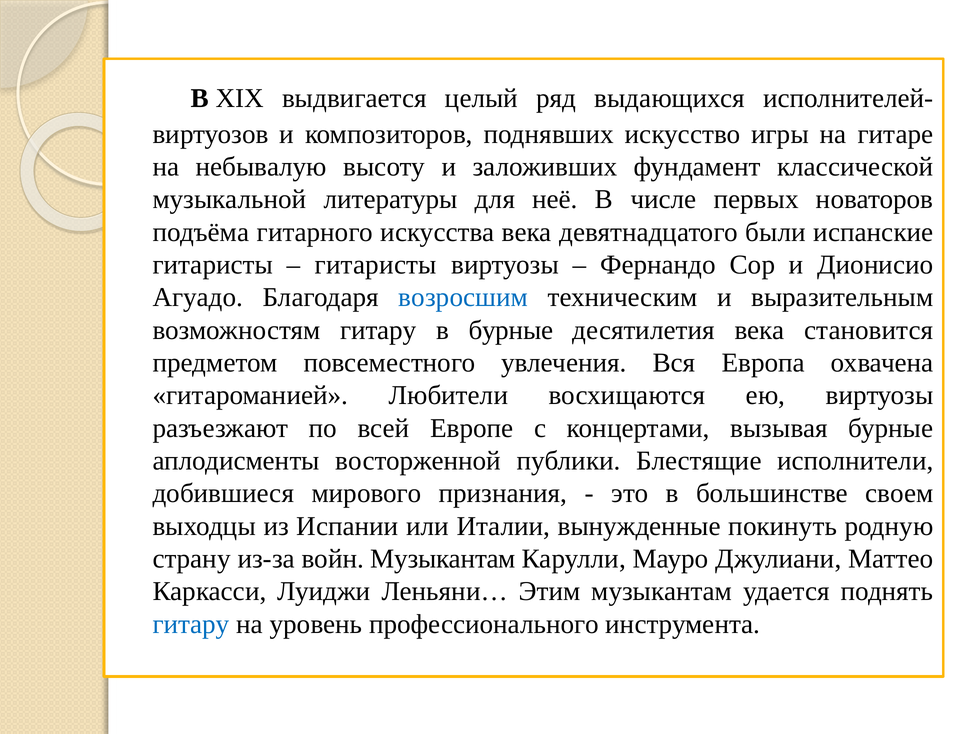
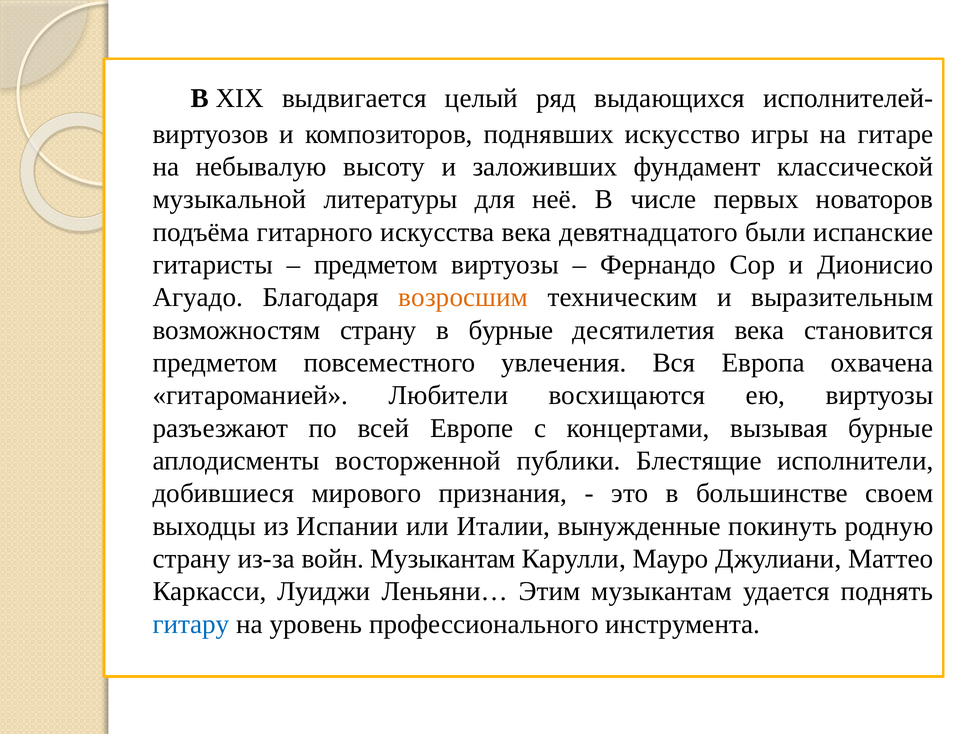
гитаристы at (376, 265): гитаристы -> предметом
возросшим colour: blue -> orange
возможностям гитару: гитару -> страну
